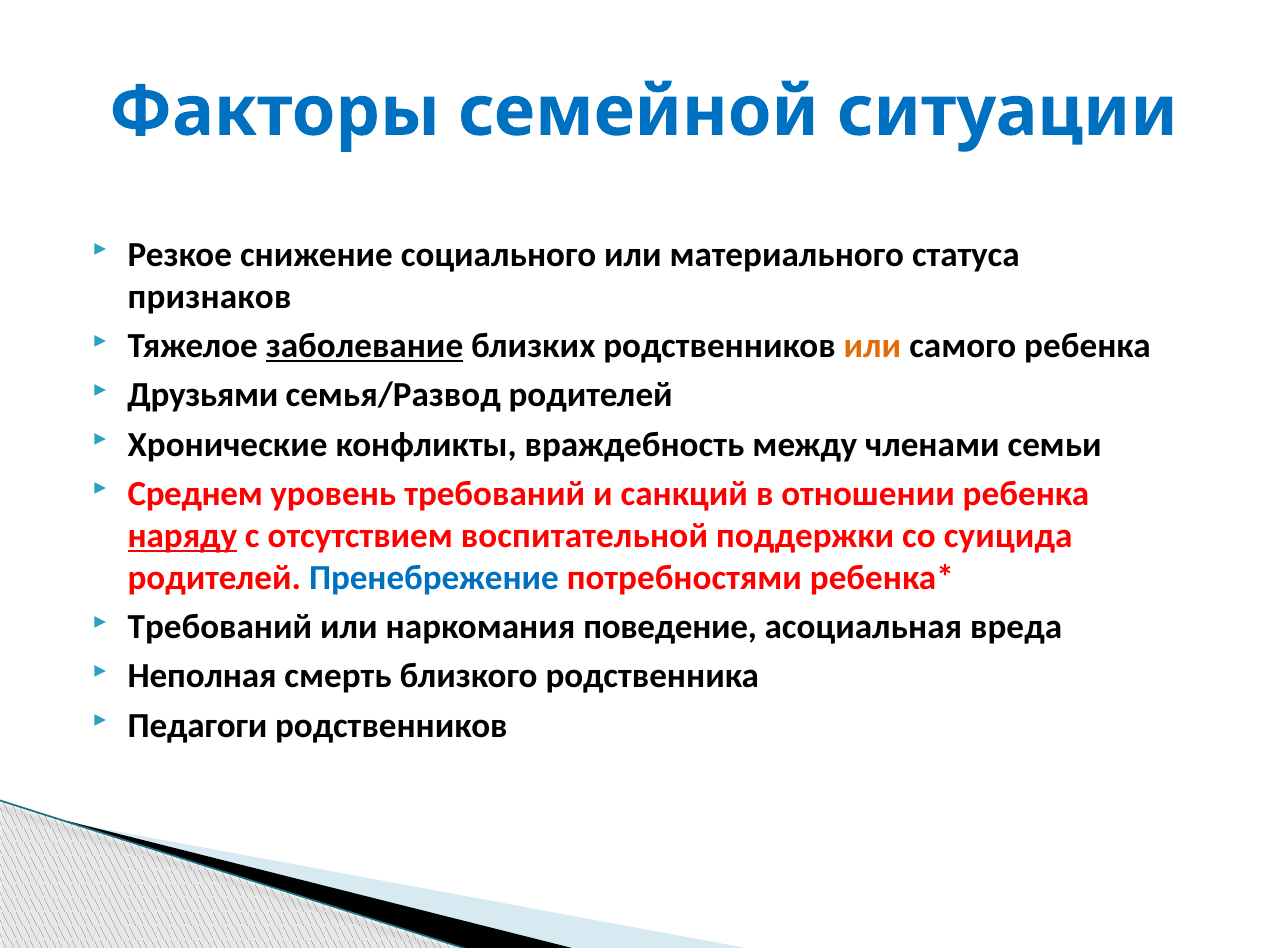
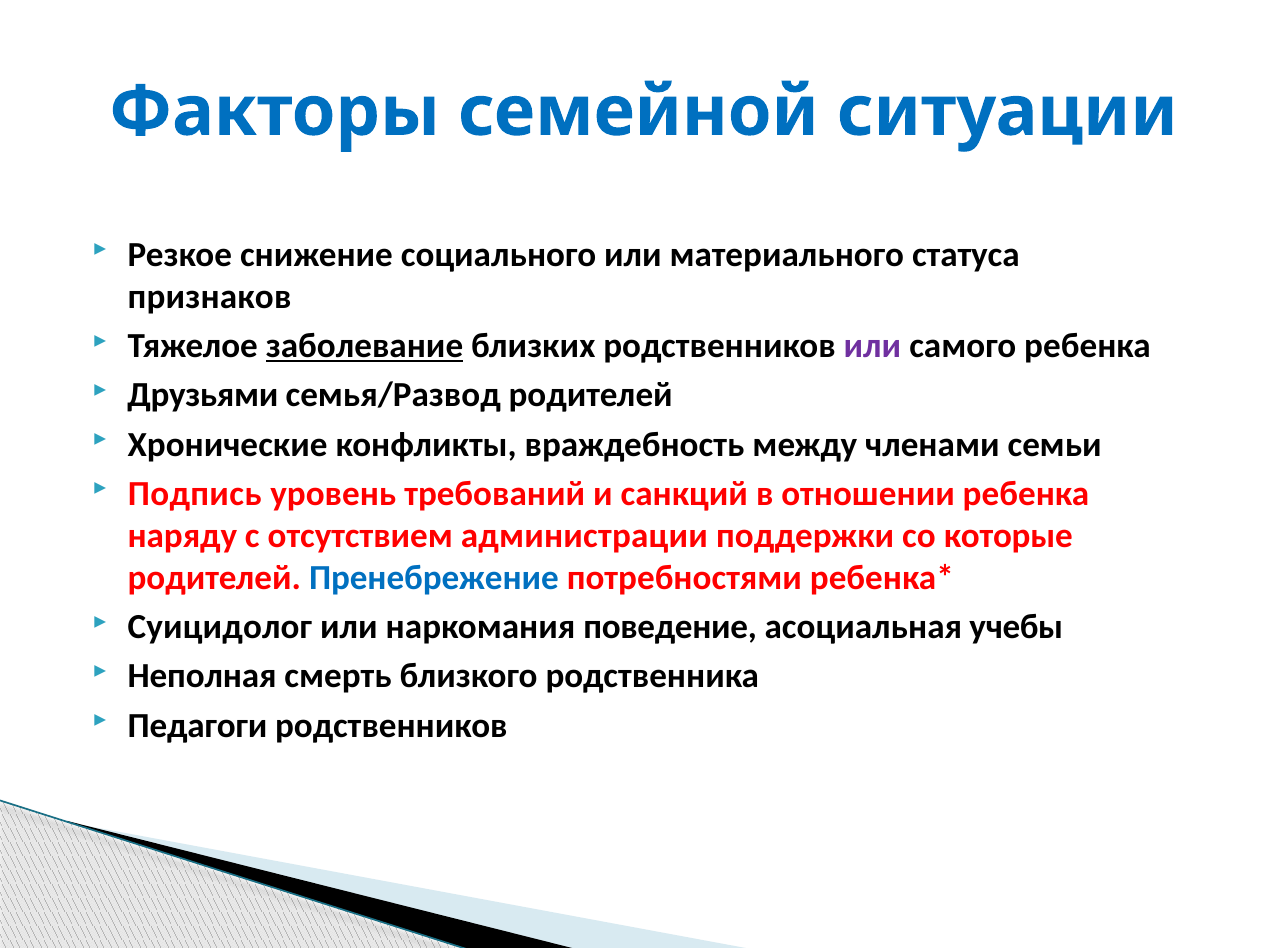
или at (872, 346) colour: orange -> purple
Среднем: Среднем -> Подпись
наряду underline: present -> none
воспитательной: воспитательной -> администрации
суицида: суицида -> которые
Требований at (220, 627): Требований -> Суицидолог
вреда: вреда -> учебы
